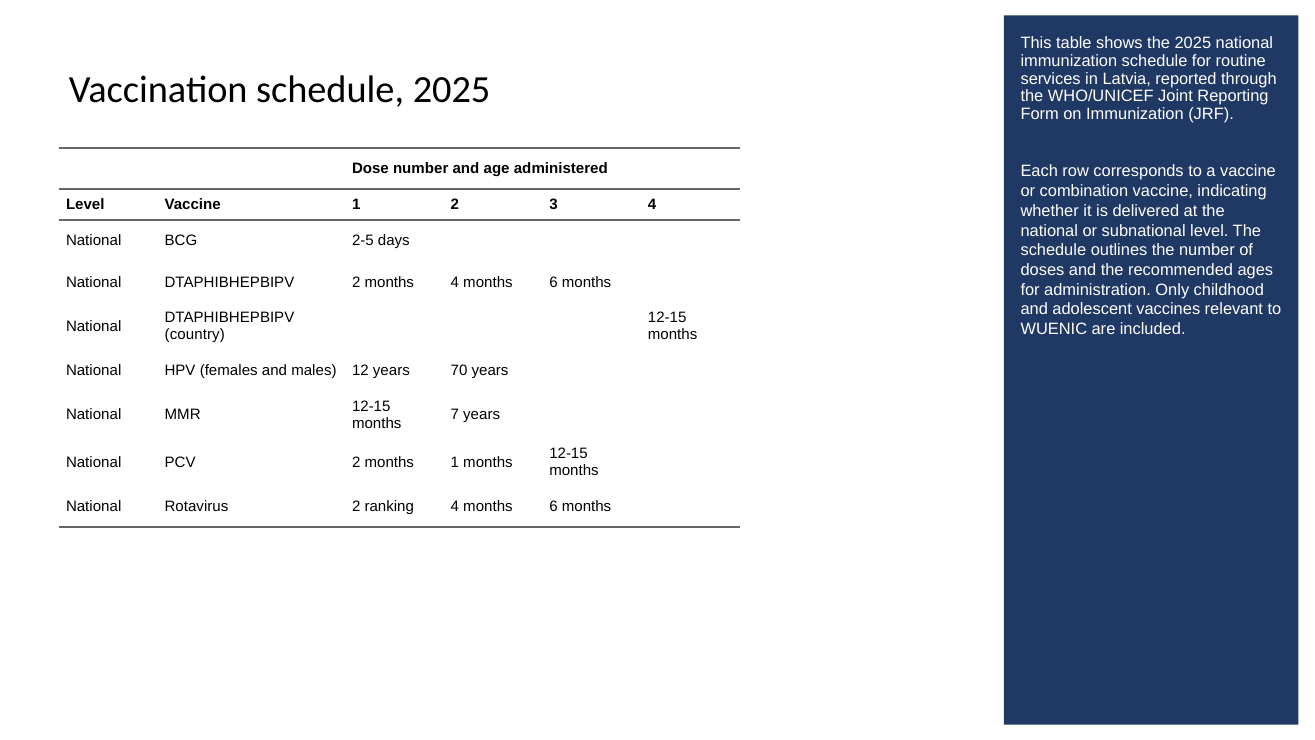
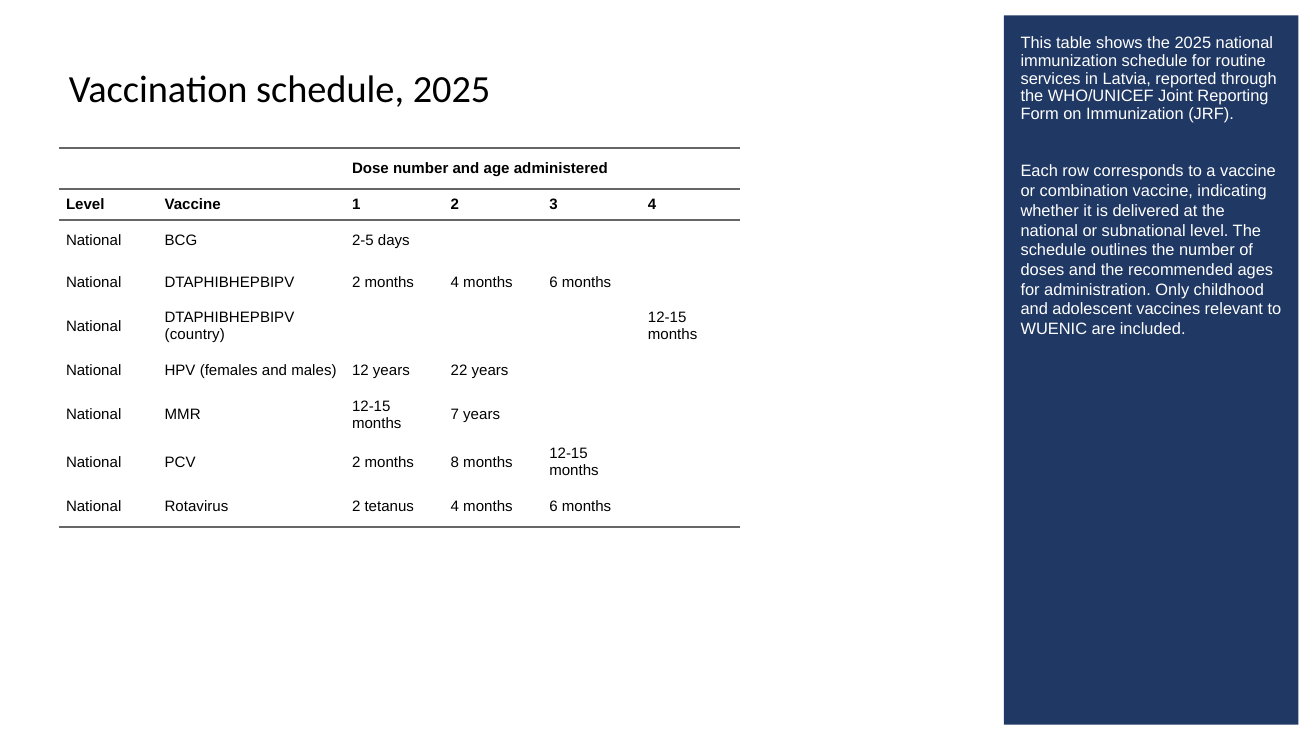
70: 70 -> 22
months 1: 1 -> 8
ranking: ranking -> tetanus
